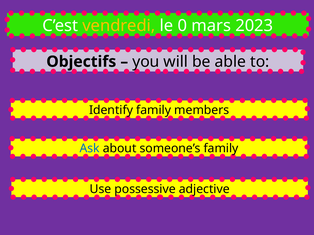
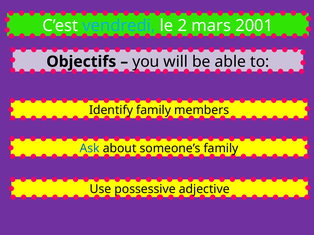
vendredi colour: yellow -> light blue
0: 0 -> 2
2023: 2023 -> 2001
